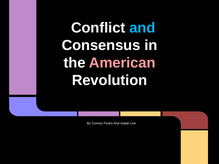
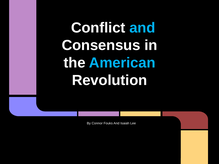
American colour: pink -> light blue
